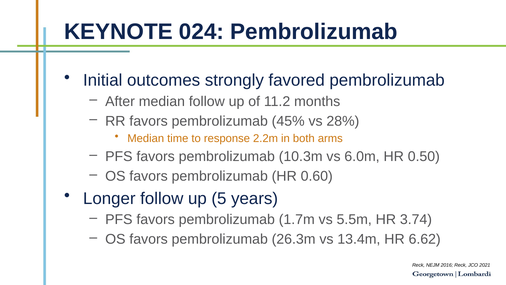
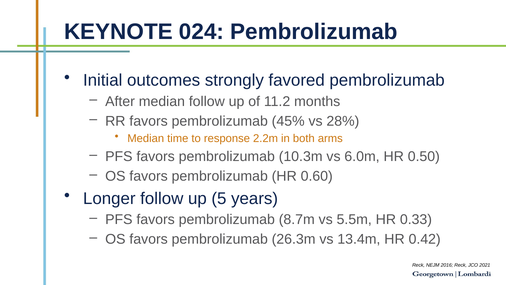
1.7m: 1.7m -> 8.7m
3.74: 3.74 -> 0.33
6.62: 6.62 -> 0.42
